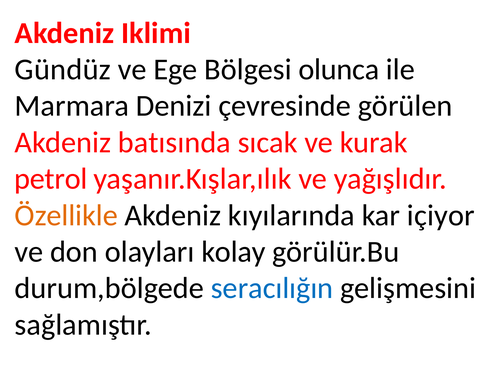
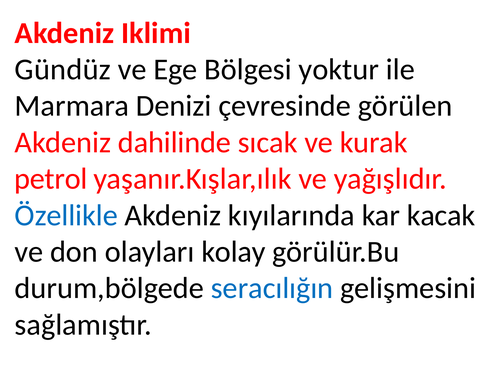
olunca: olunca -> yoktur
batısında: batısında -> dahilinde
Özellikle colour: orange -> blue
içiyor: içiyor -> kacak
